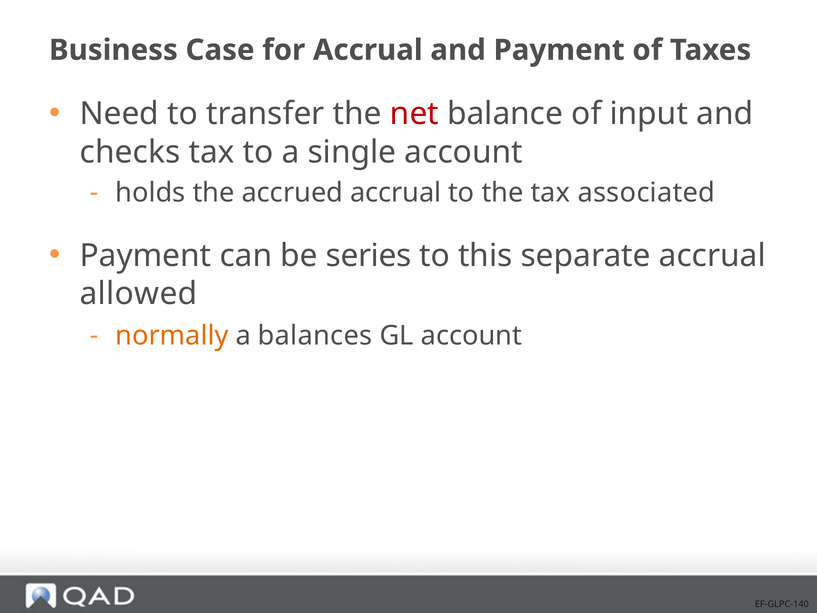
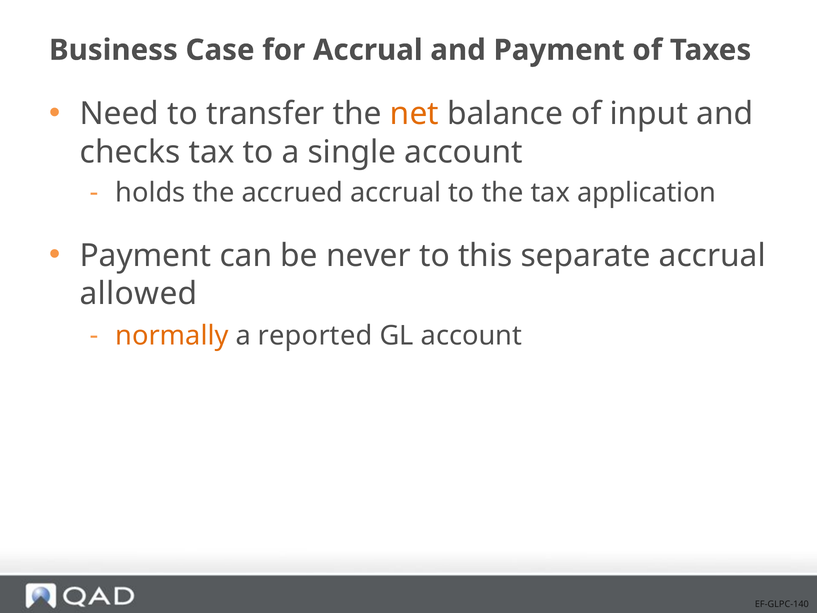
net colour: red -> orange
associated: associated -> application
series: series -> never
balances: balances -> reported
